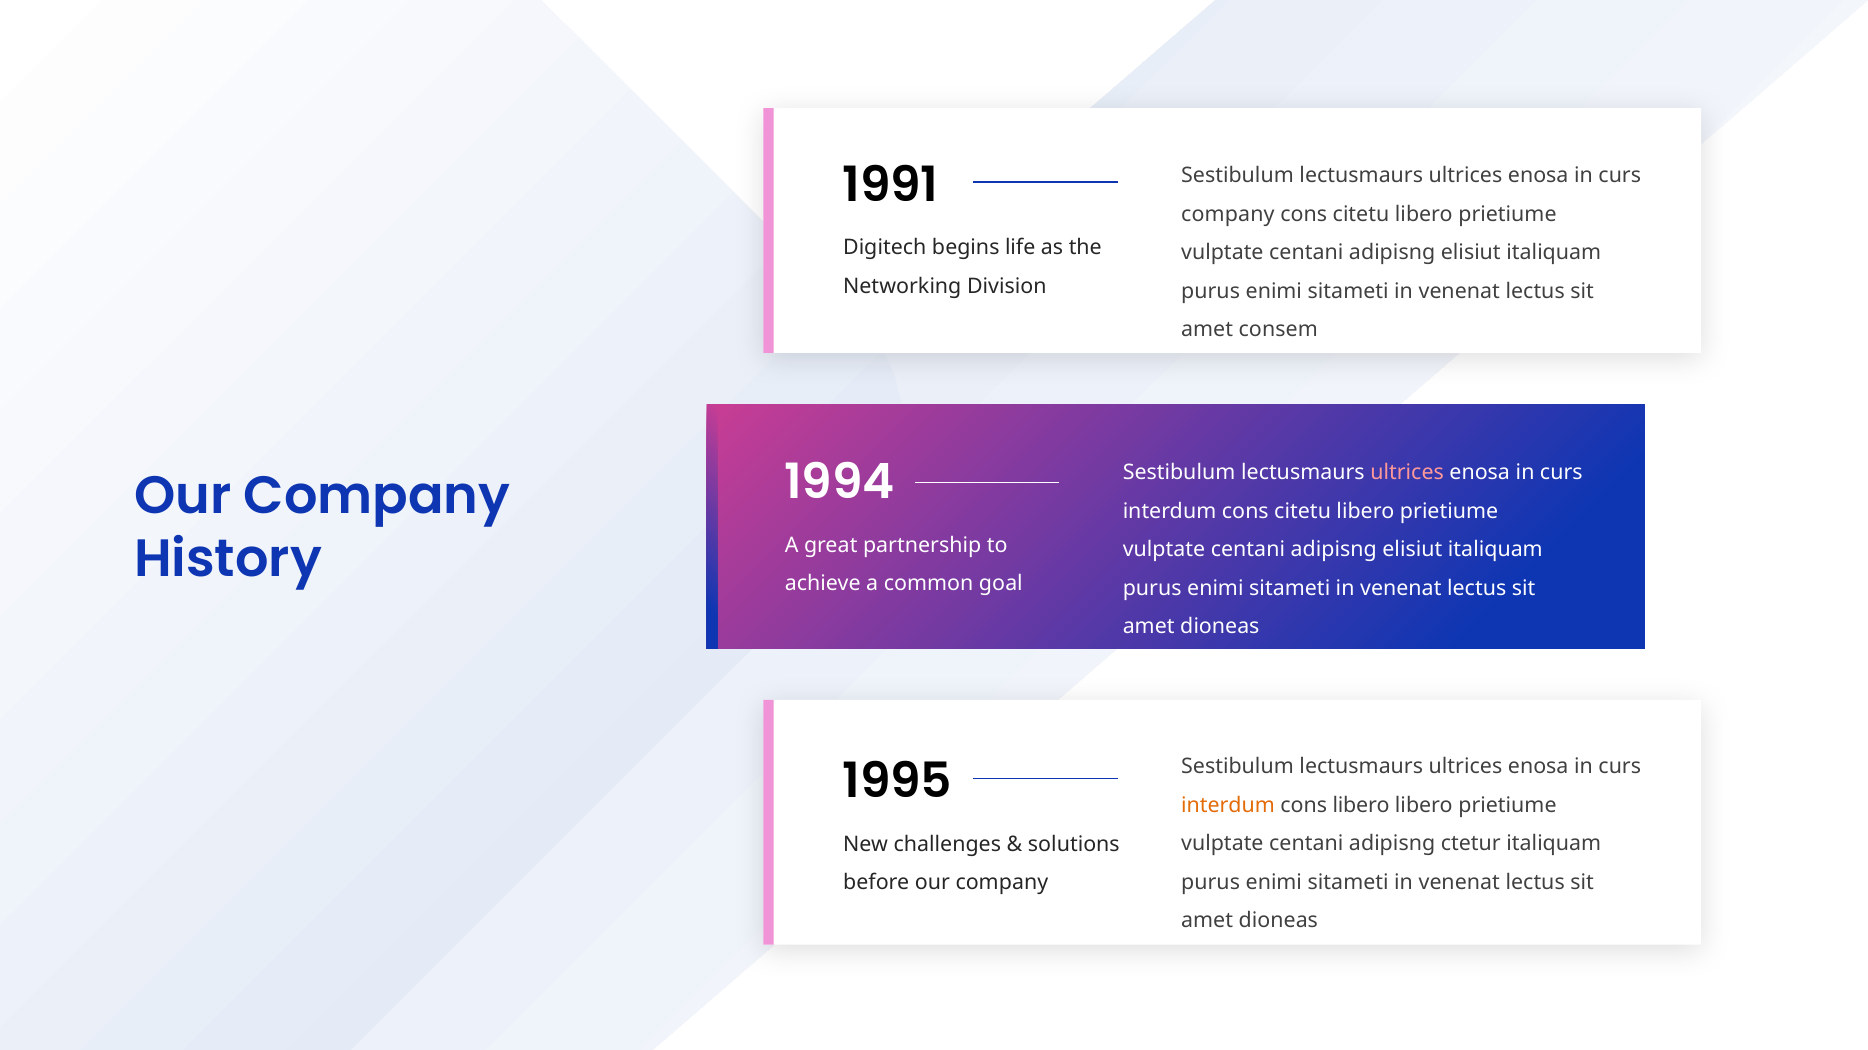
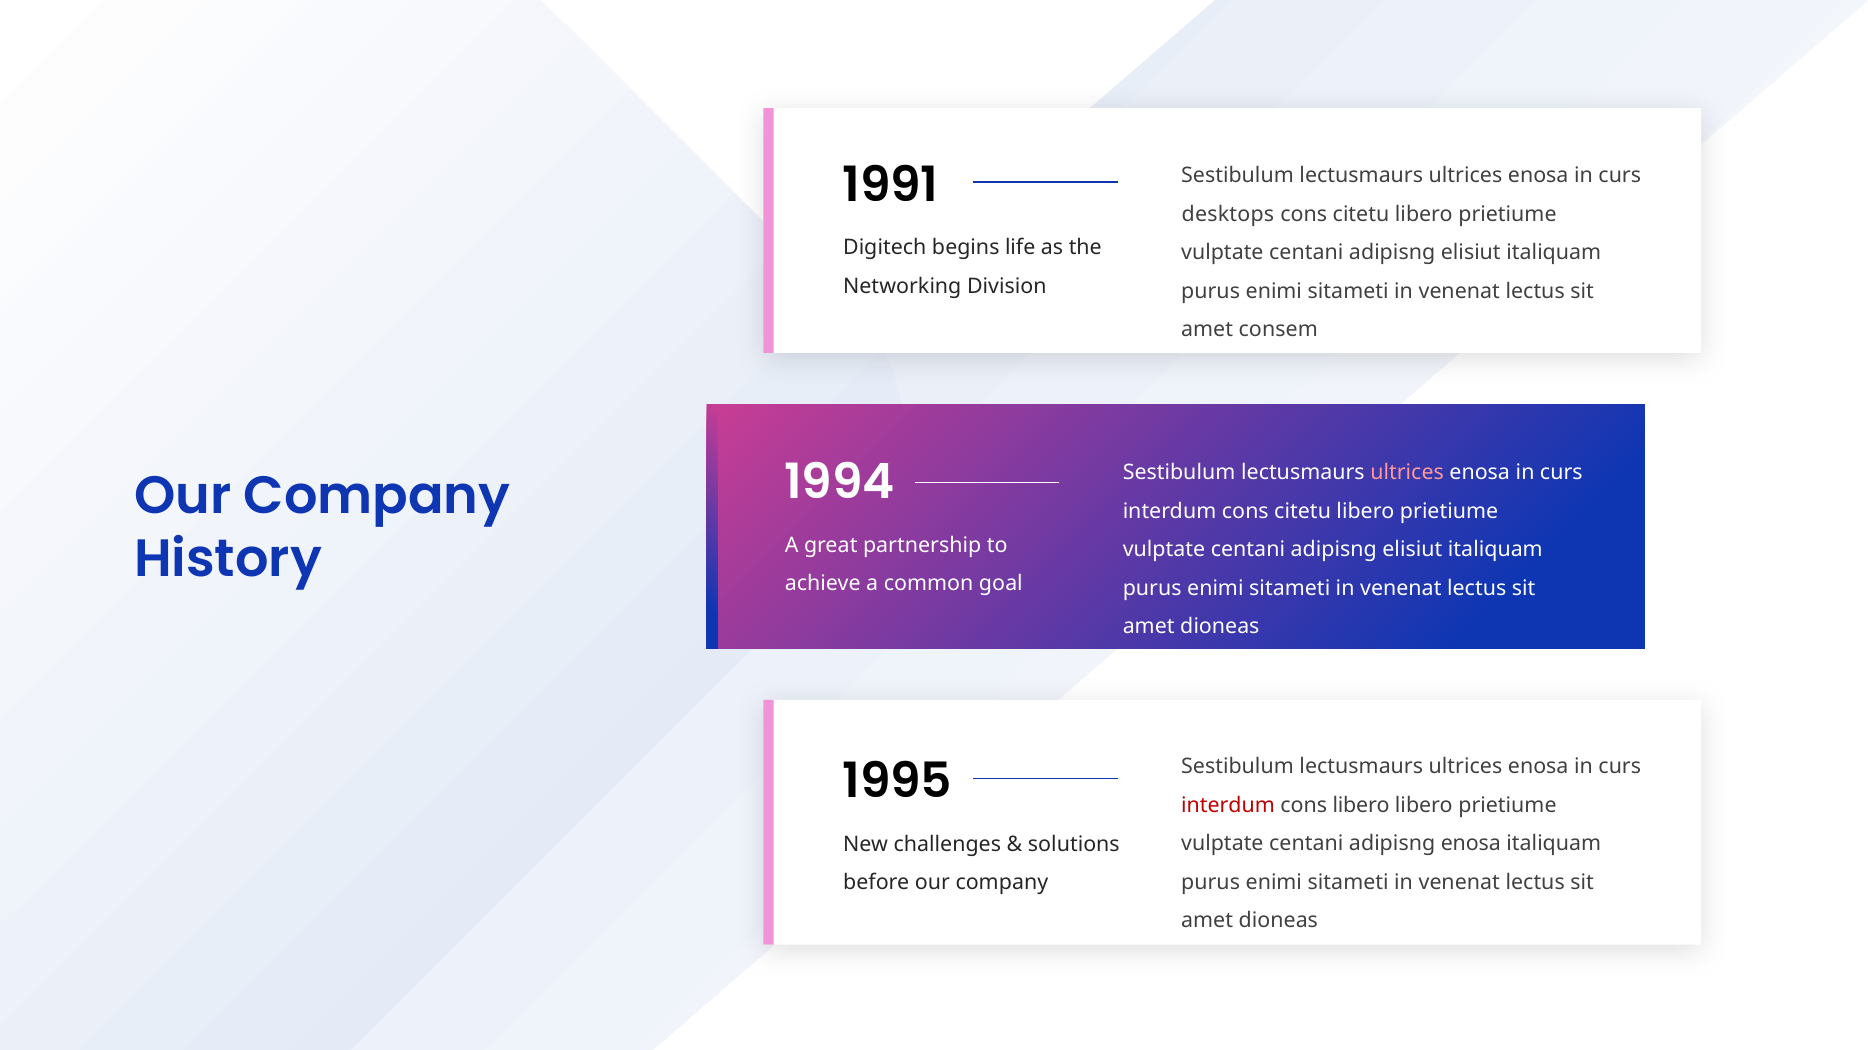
company at (1228, 214): company -> desktops
interdum at (1228, 806) colour: orange -> red
adipisng ctetur: ctetur -> enosa
